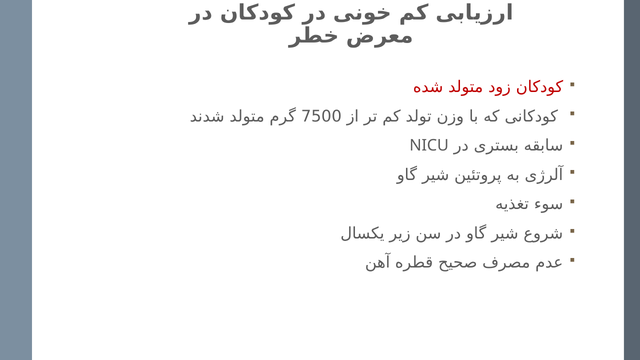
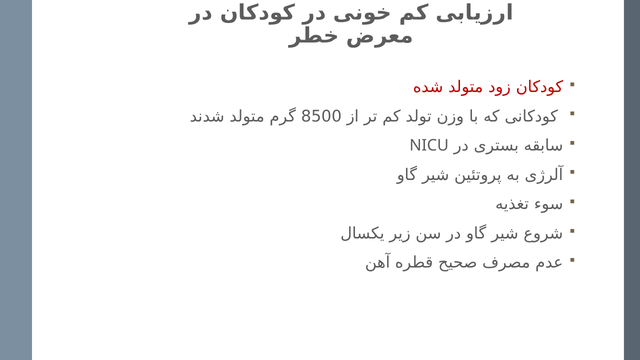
7500: 7500 -> 8500
